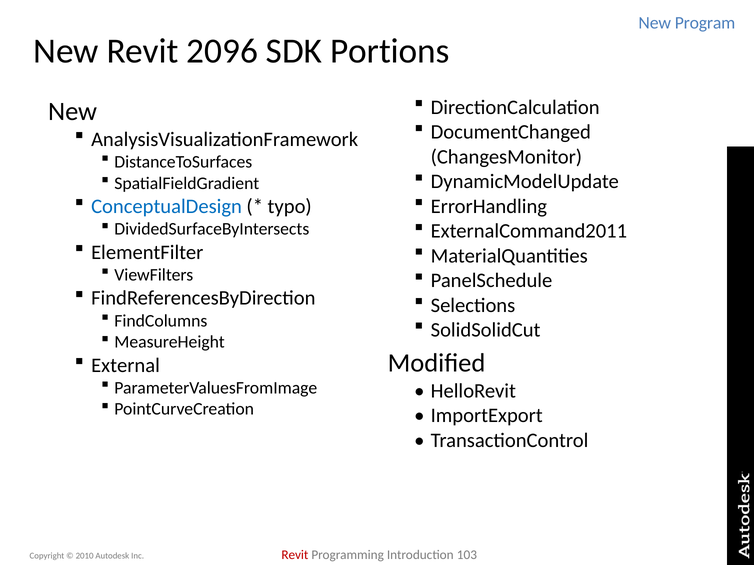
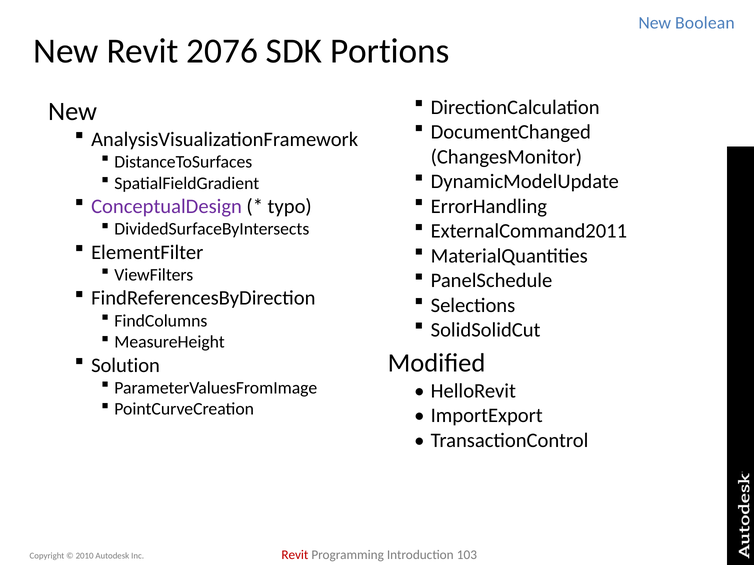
Program: Program -> Boolean
2096: 2096 -> 2076
ConceptualDesign colour: blue -> purple
External: External -> Solution
